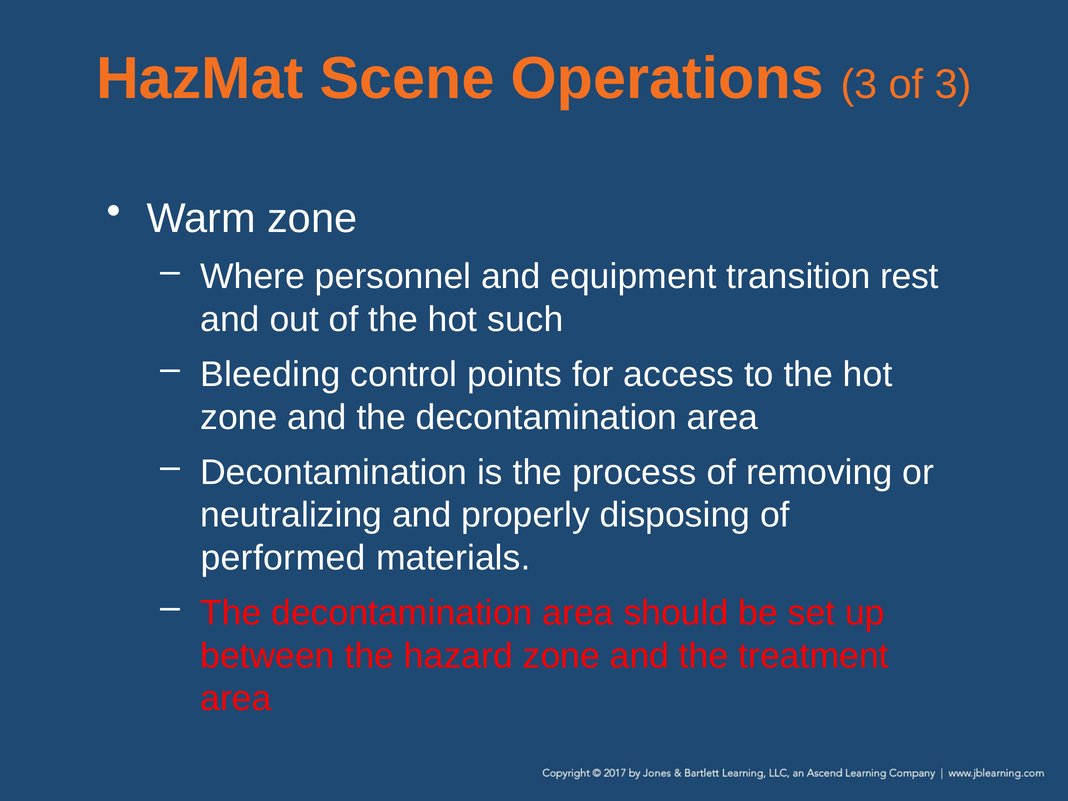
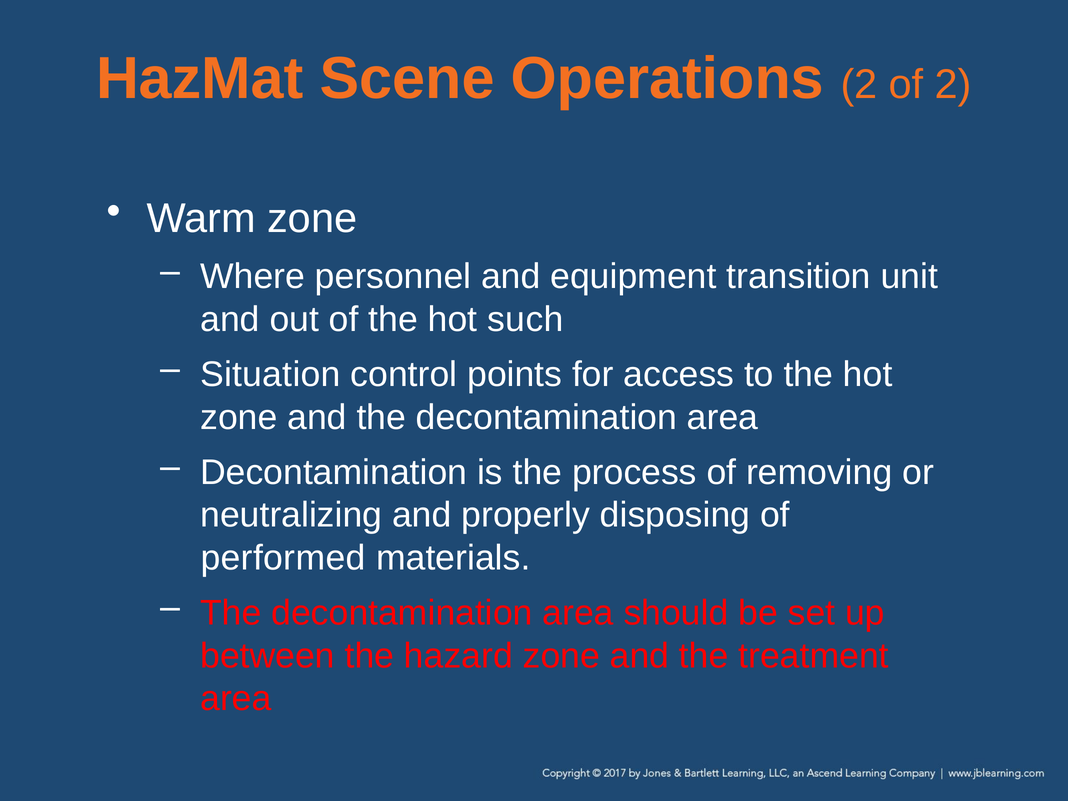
Operations 3: 3 -> 2
of 3: 3 -> 2
rest: rest -> unit
Bleeding: Bleeding -> Situation
